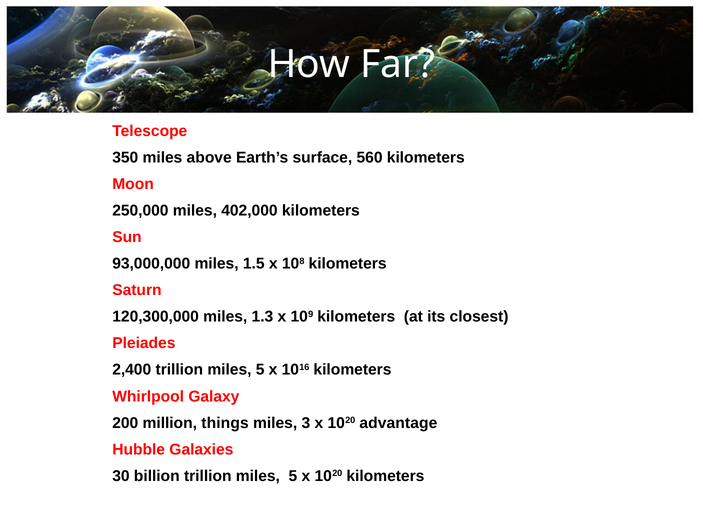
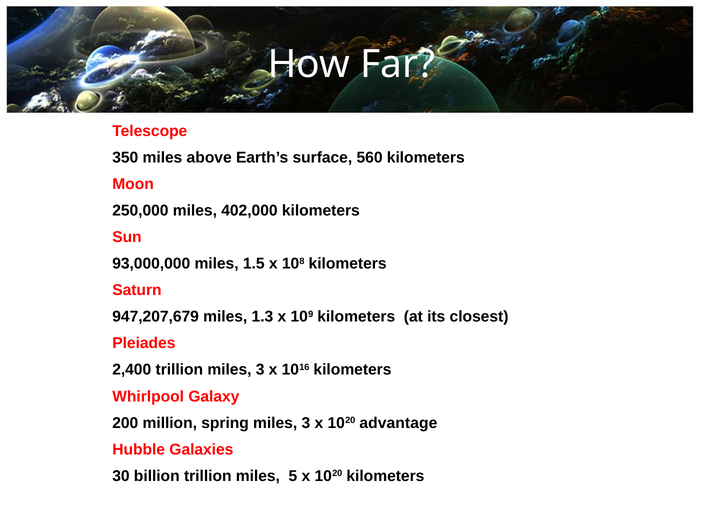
120,300,000: 120,300,000 -> 947,207,679
2,400 trillion miles 5: 5 -> 3
things: things -> spring
